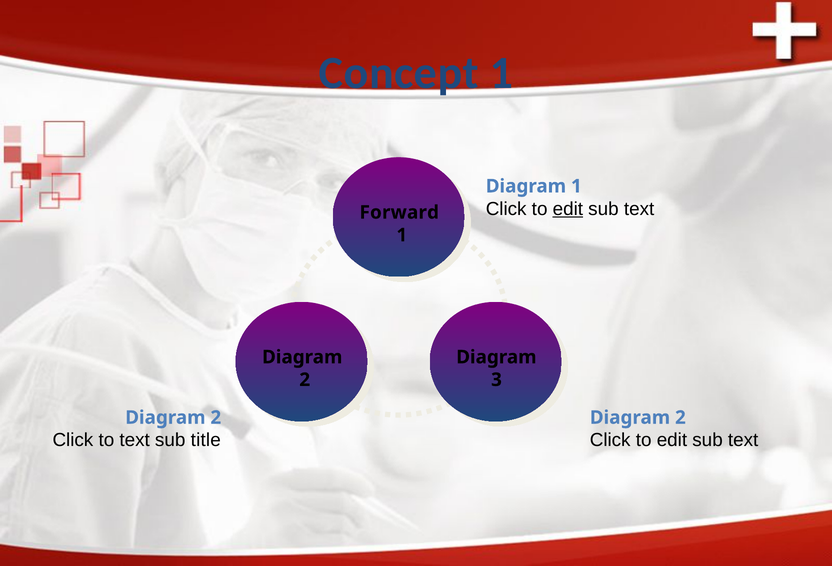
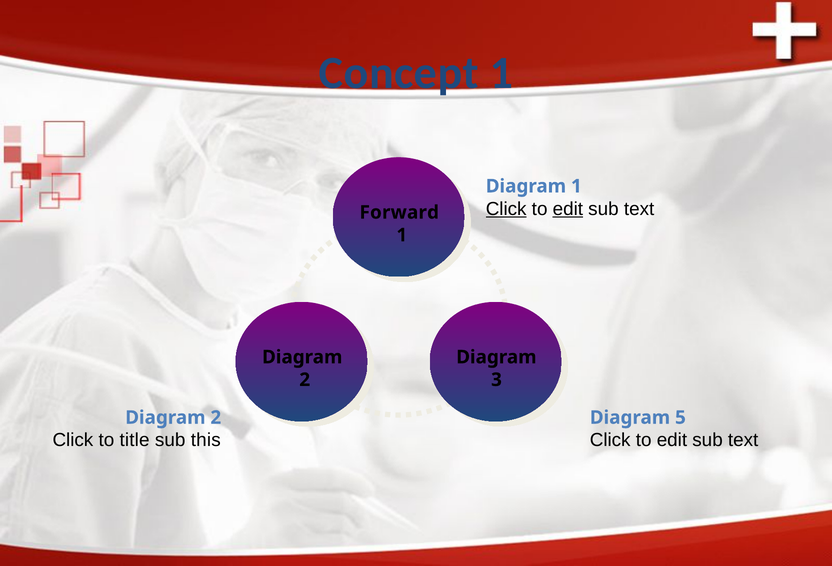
Click at (506, 209) underline: none -> present
2 at (680, 418): 2 -> 5
to text: text -> title
title: title -> this
